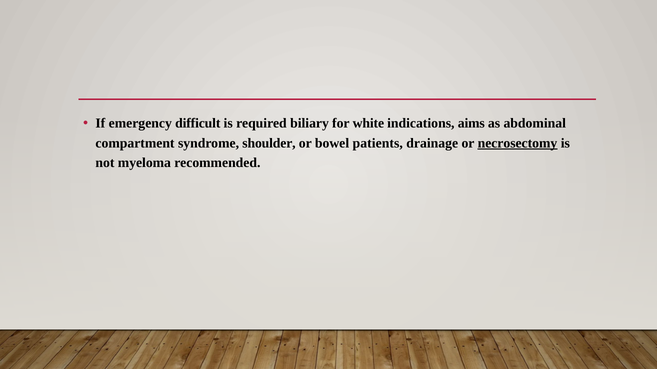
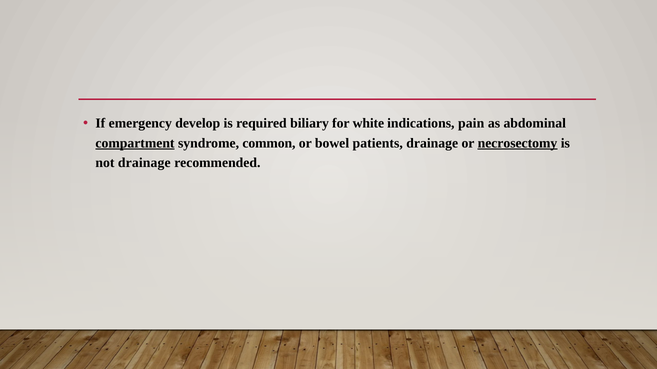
difficult: difficult -> develop
aims: aims -> pain
compartment underline: none -> present
shoulder: shoulder -> common
not myeloma: myeloma -> drainage
